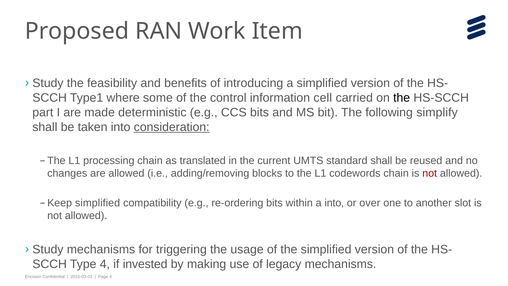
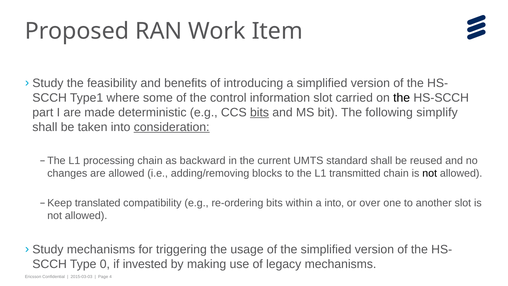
information cell: cell -> slot
bits at (260, 112) underline: none -> present
translated: translated -> backward
codewords: codewords -> transmitted
not at (430, 173) colour: red -> black
Keep simplified: simplified -> translated
Type 4: 4 -> 0
